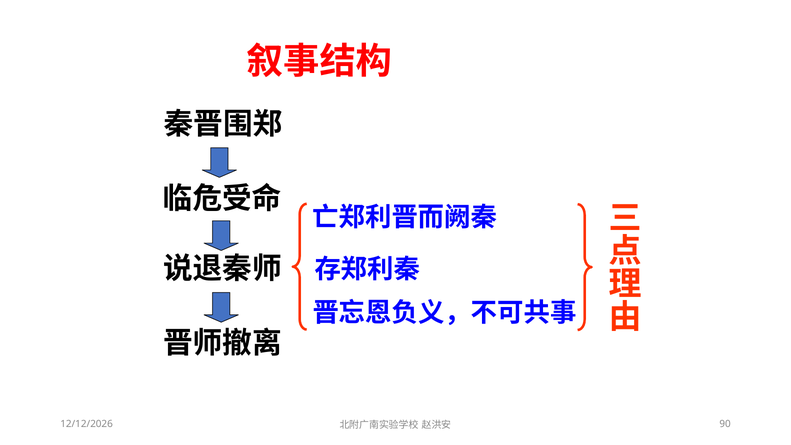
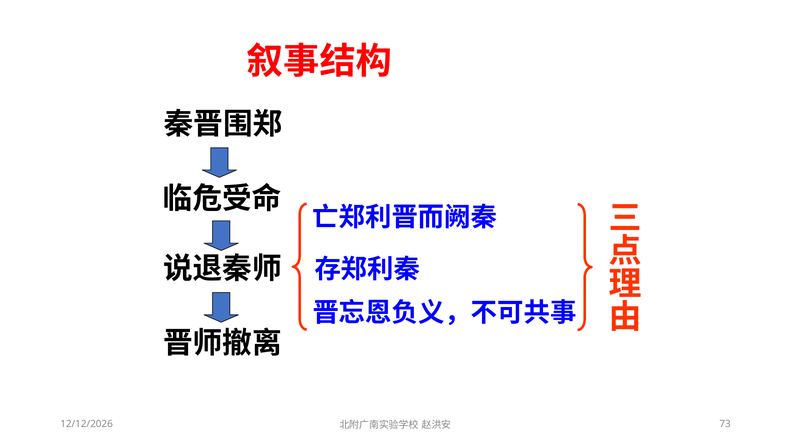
90: 90 -> 73
